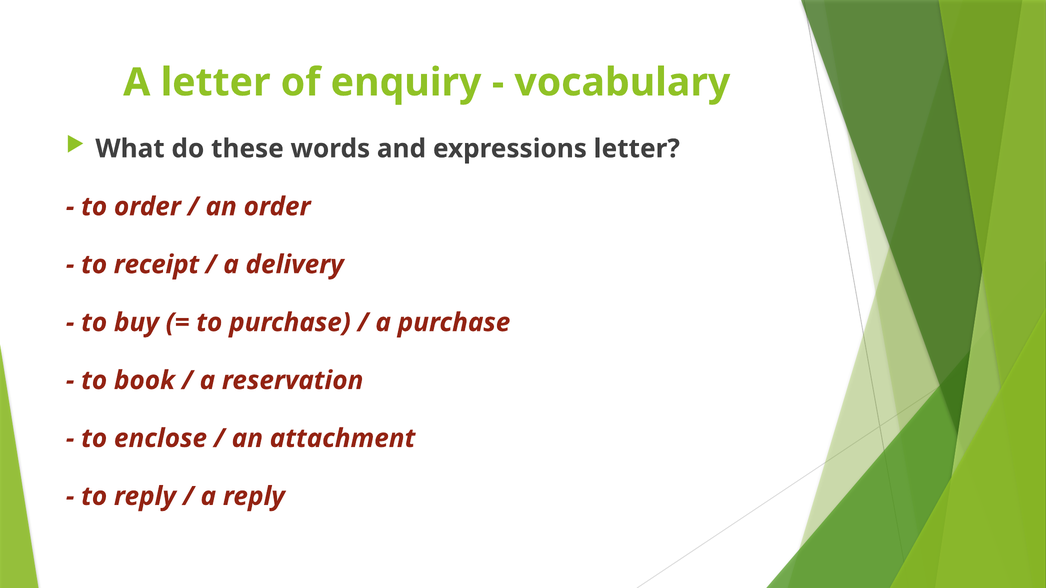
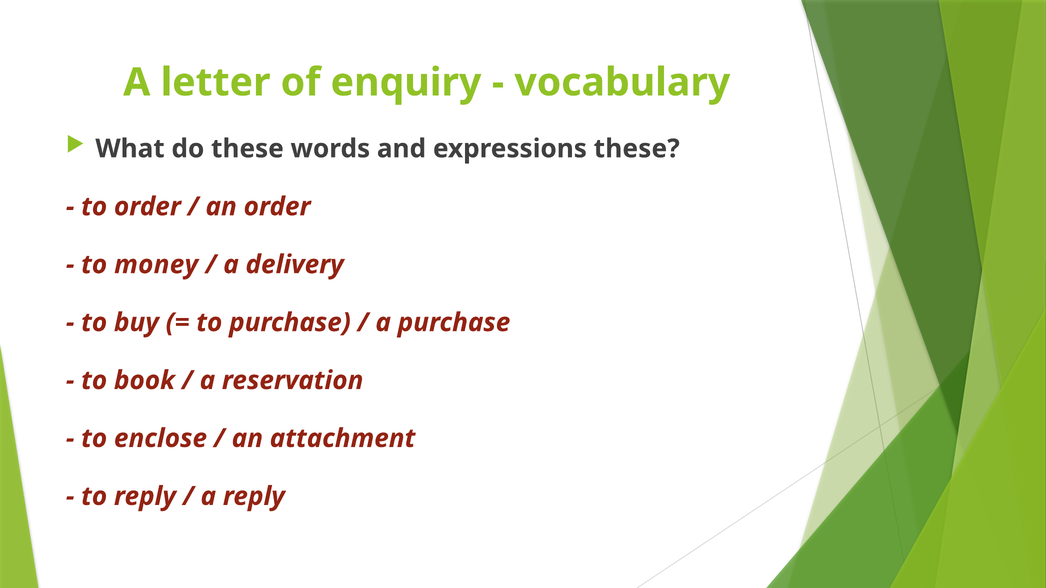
expressions letter: letter -> these
receipt: receipt -> money
